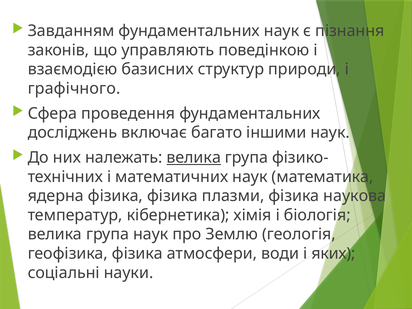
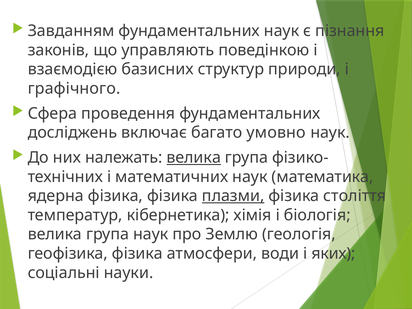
іншими: іншими -> умовно
плазми underline: none -> present
наукова: наукова -> століття
